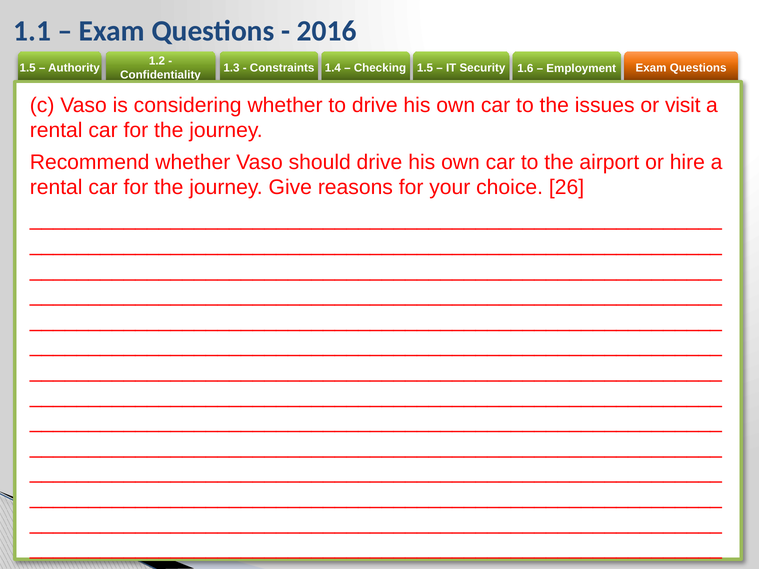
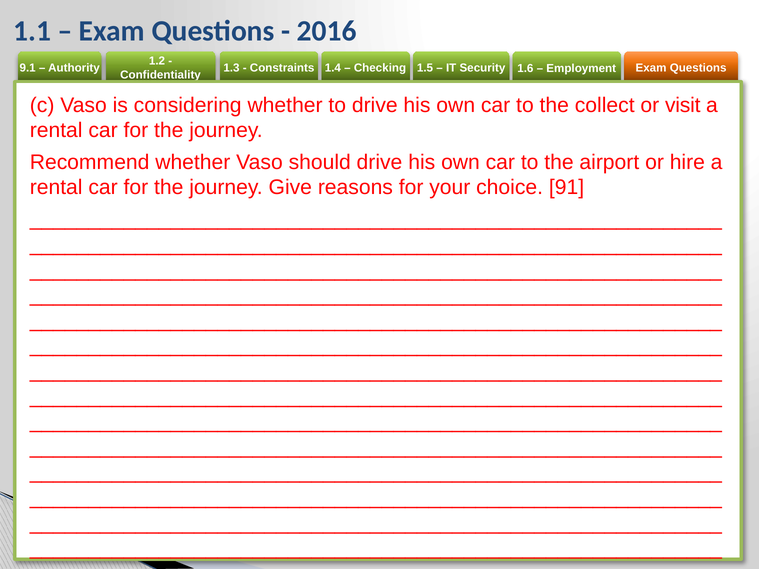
1.5 at (28, 68): 1.5 -> 9.1
issues: issues -> collect
26: 26 -> 91
